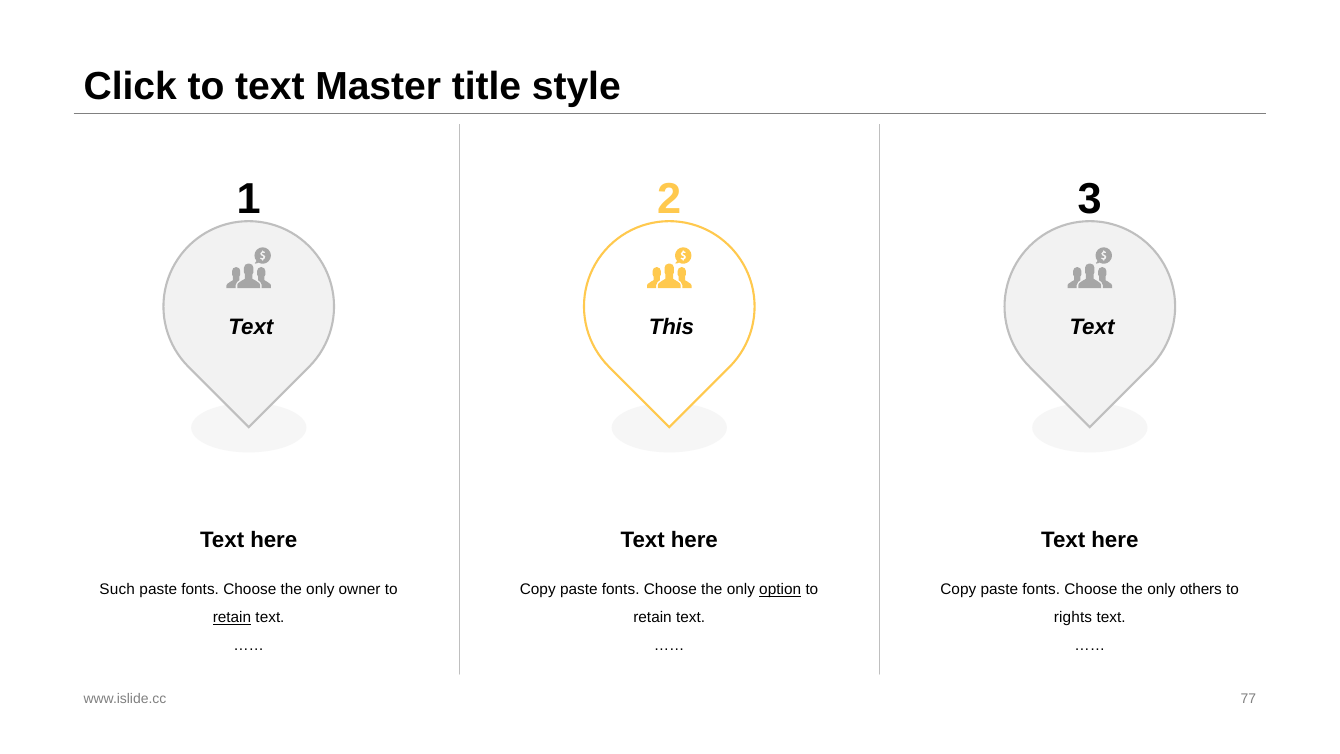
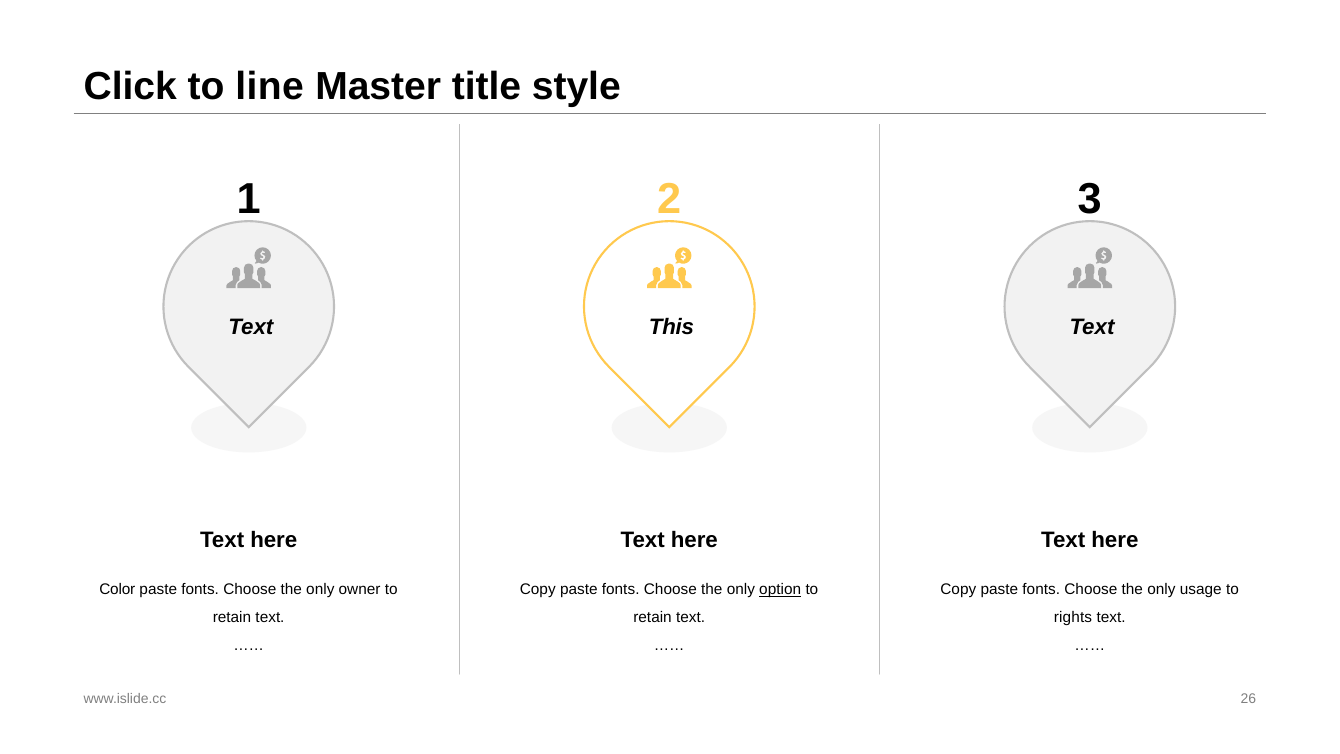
to text: text -> line
Such: Such -> Color
others: others -> usage
retain at (232, 617) underline: present -> none
77: 77 -> 26
